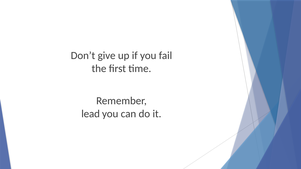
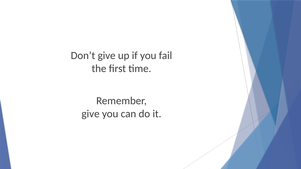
lead at (91, 114): lead -> give
